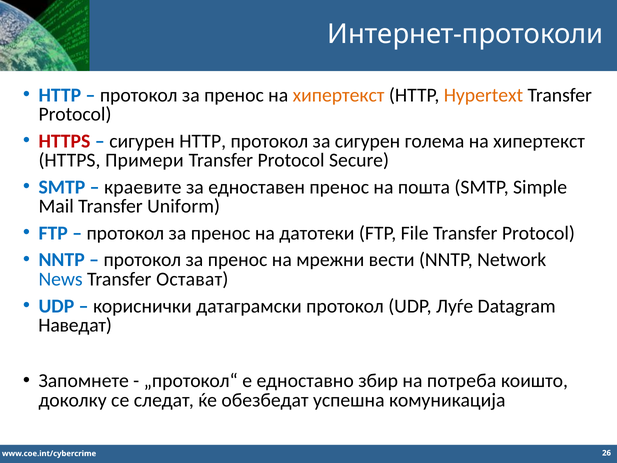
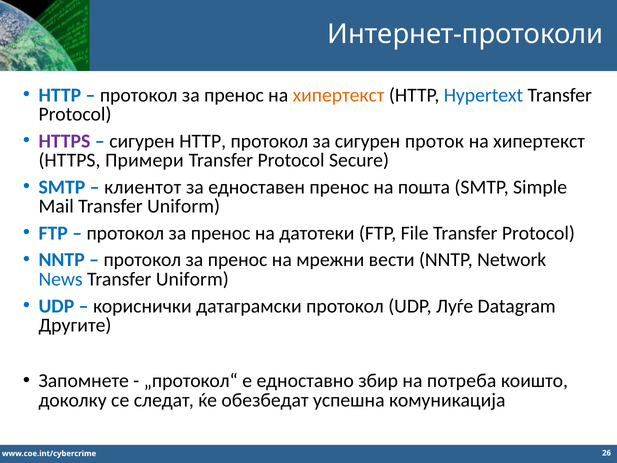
Hypertext colour: orange -> blue
HTTPS at (64, 141) colour: red -> purple
голема: голема -> проток
краевите: краевите -> клиентот
Остават at (192, 279): Остават -> Uniform
Наведат: Наведат -> Другите
